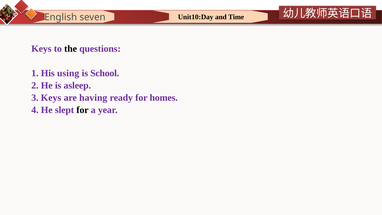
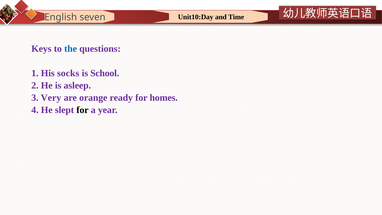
the colour: black -> blue
using: using -> socks
3 Keys: Keys -> Very
having: having -> orange
